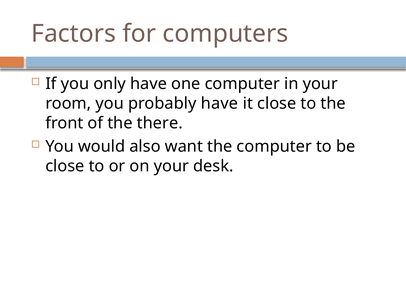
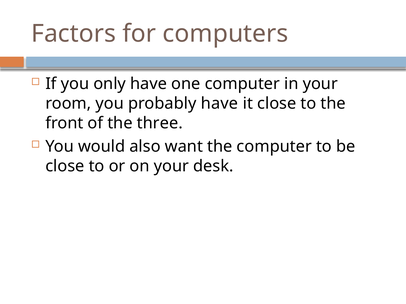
there: there -> three
